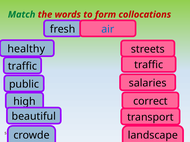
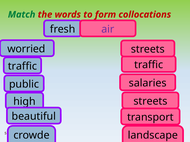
air colour: blue -> purple
healthy: healthy -> worried
correct at (150, 101): correct -> streets
